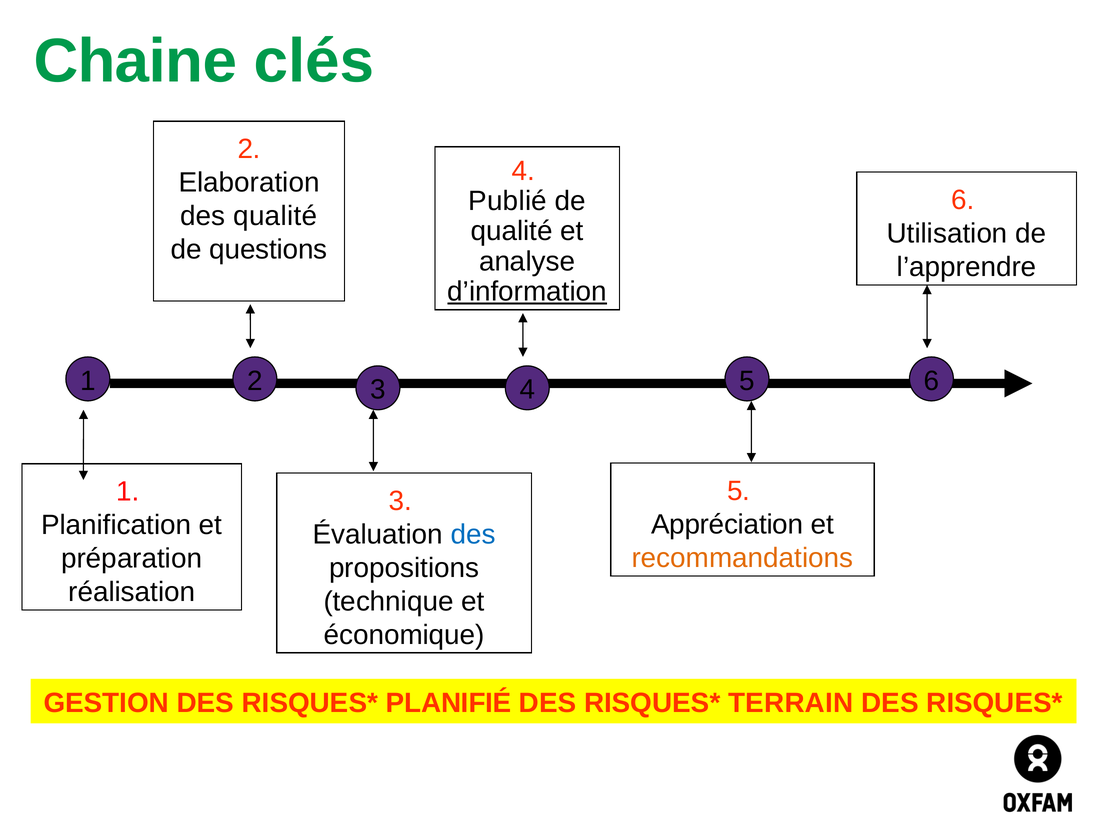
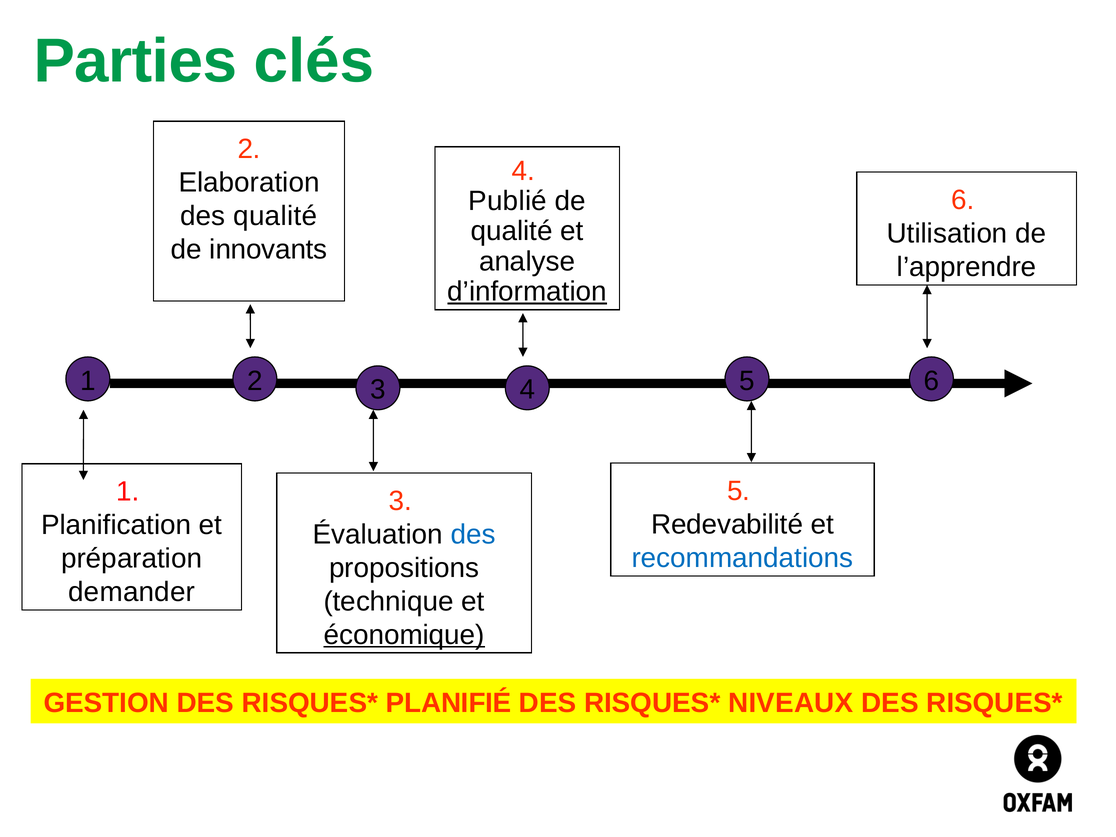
Chaine: Chaine -> Parties
questions: questions -> innovants
Appréciation: Appréciation -> Redevabilité
recommandations colour: orange -> blue
réalisation: réalisation -> demander
économique underline: none -> present
TERRAIN: TERRAIN -> NIVEAUX
